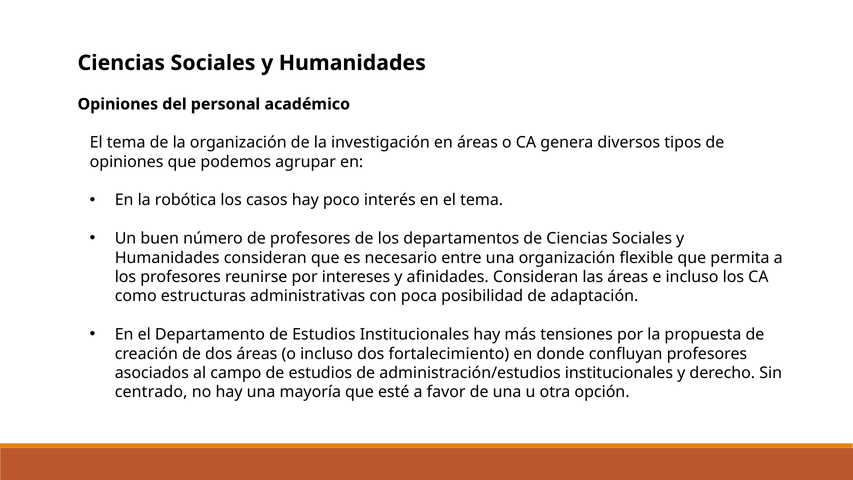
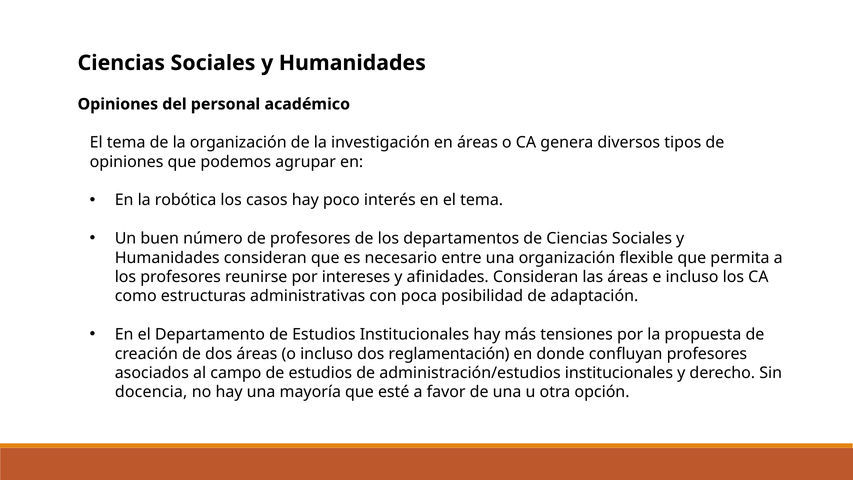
fortalecimiento: fortalecimiento -> reglamentación
centrado: centrado -> docencia
